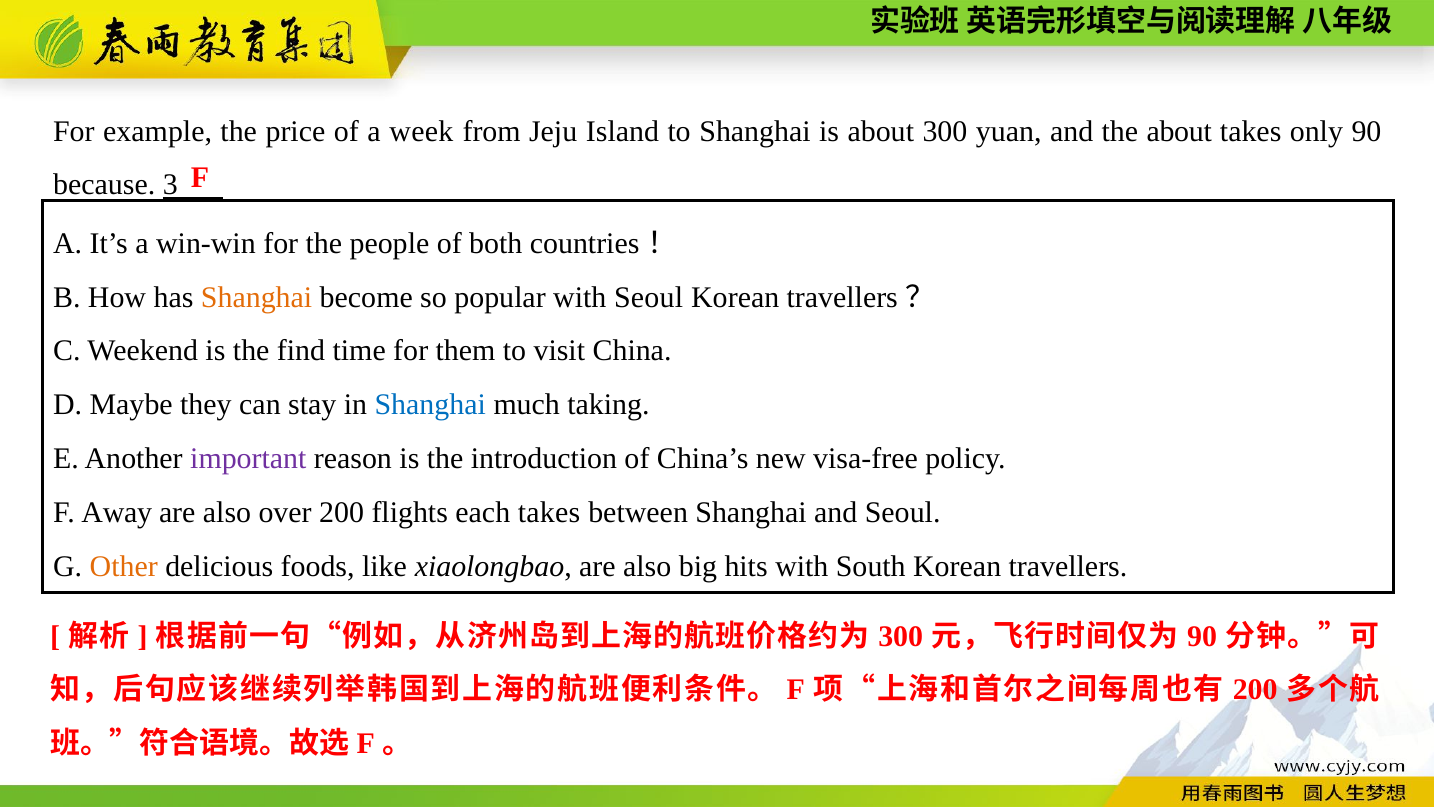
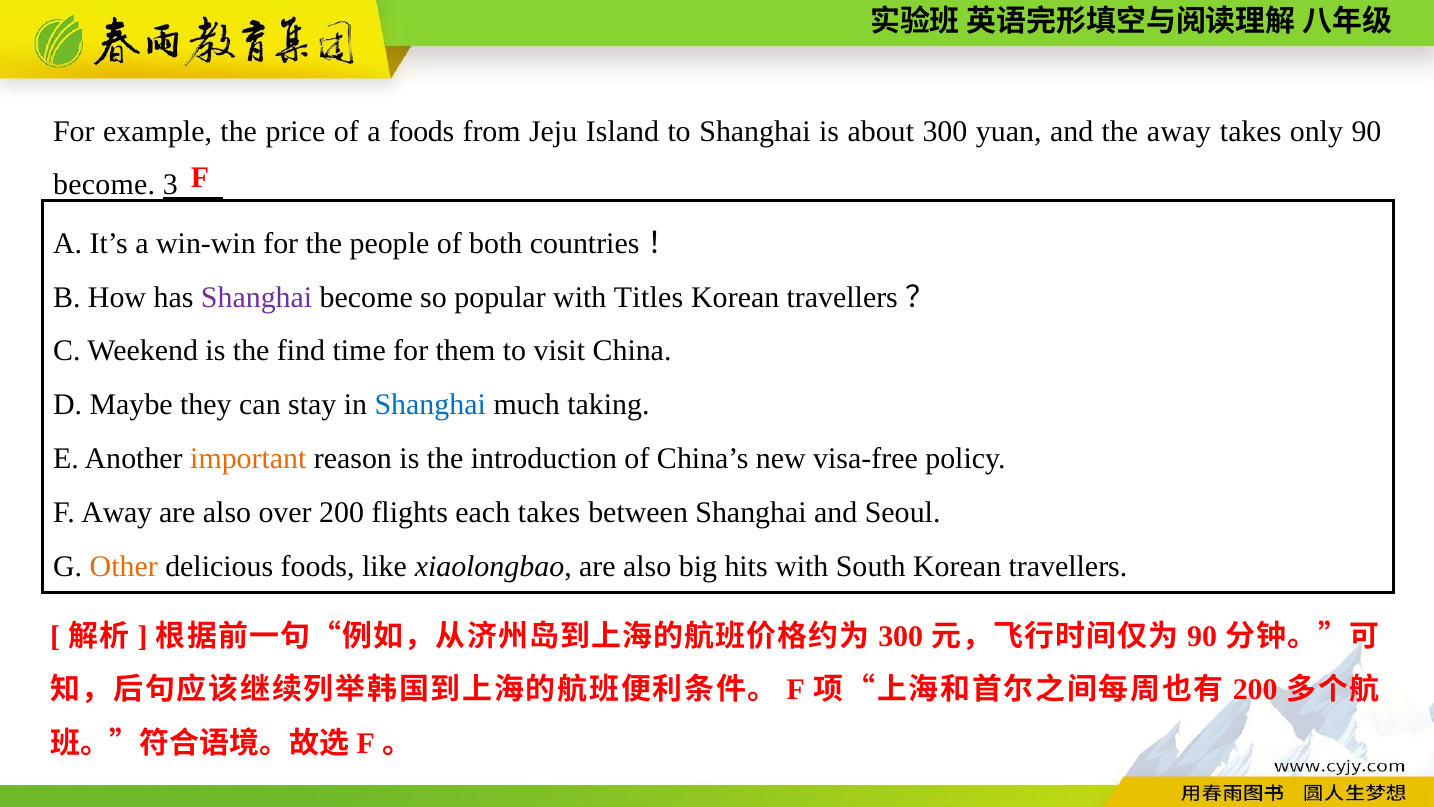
a week: week -> foods
the about: about -> away
because at (104, 185): because -> become
Shanghai at (257, 297) colour: orange -> purple
with Seoul: Seoul -> Titles
important colour: purple -> orange
